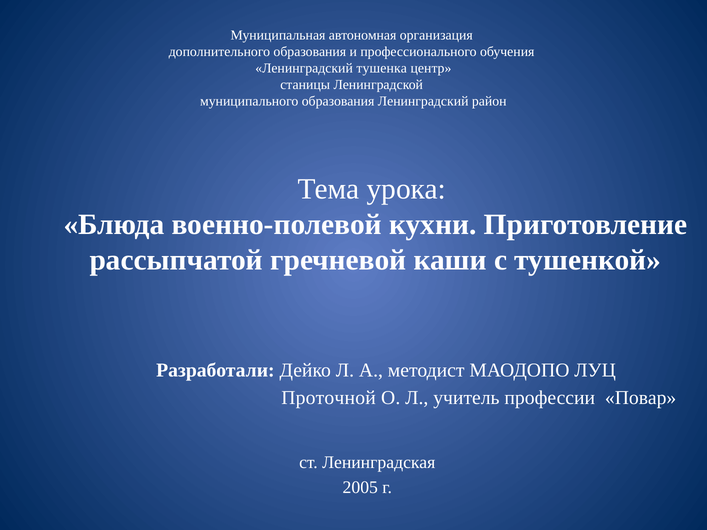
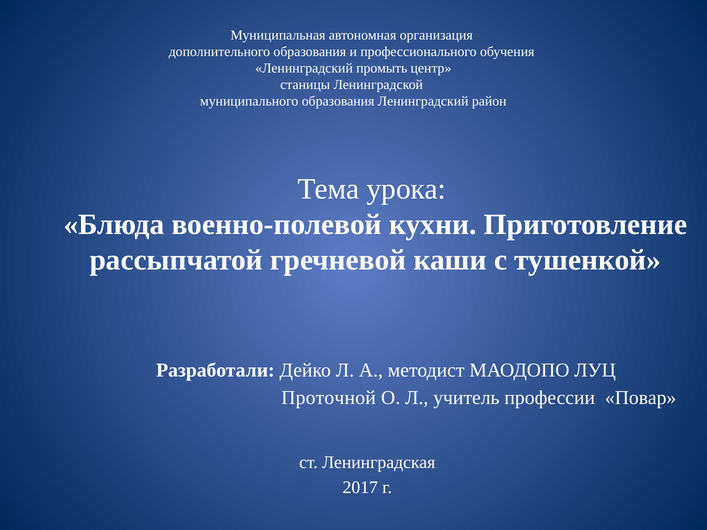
тушенка: тушенка -> промыть
2005: 2005 -> 2017
